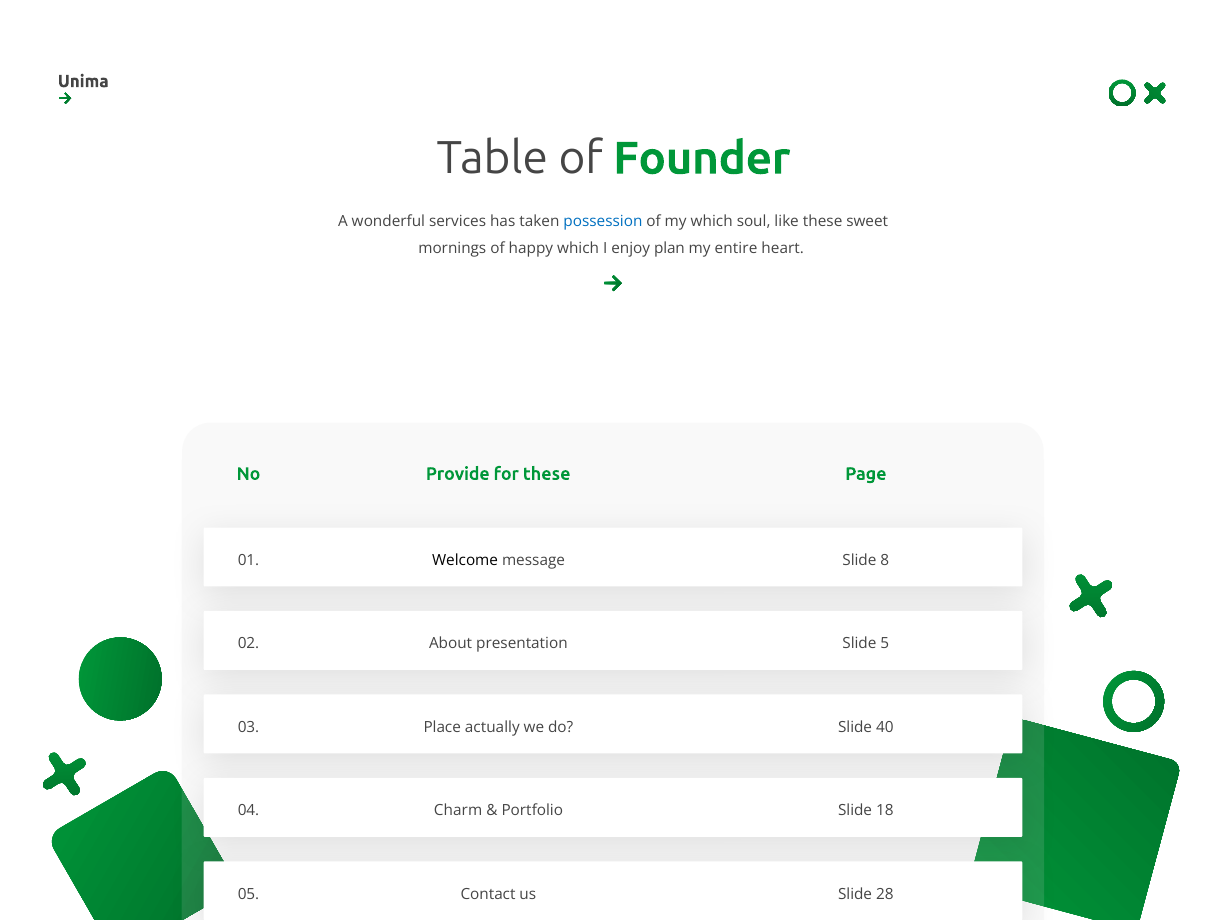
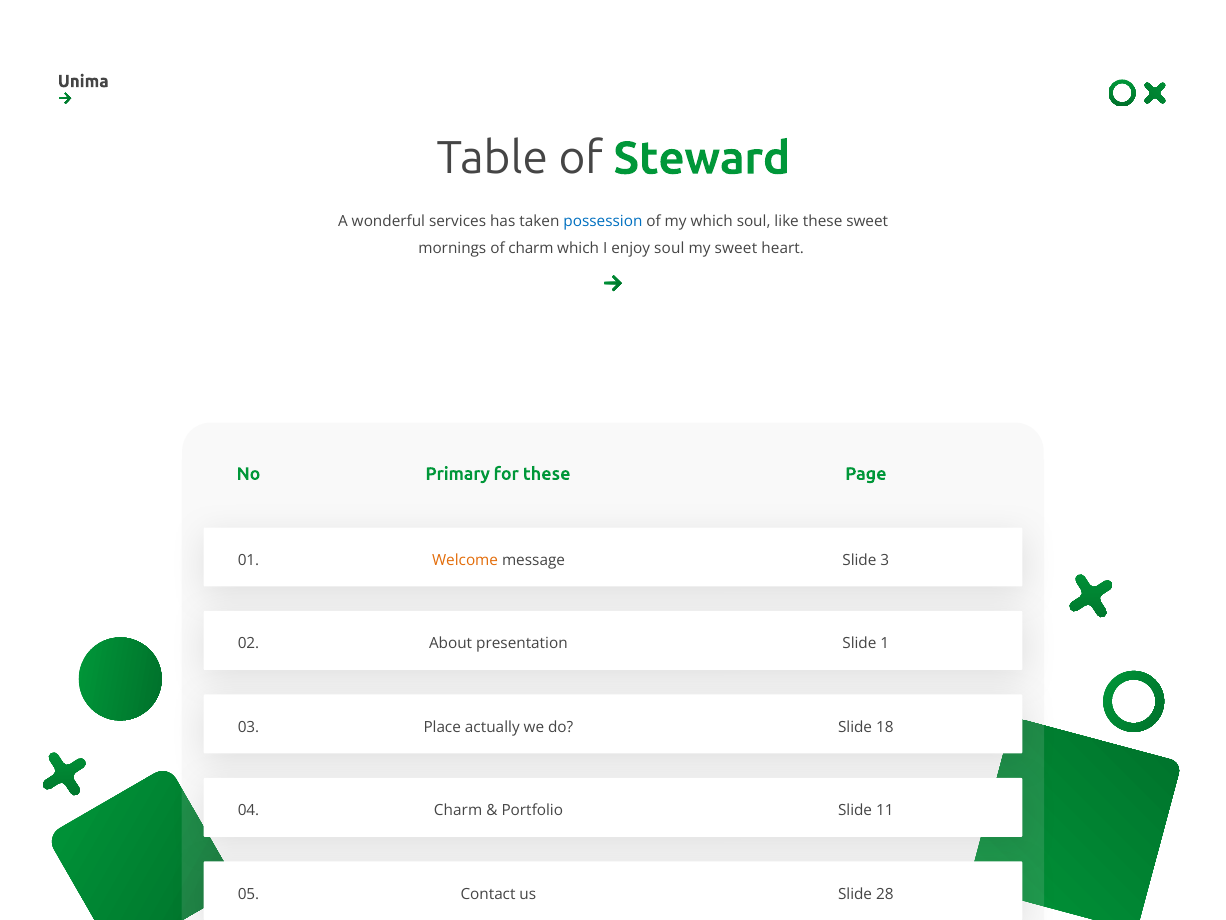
Founder: Founder -> Steward
of happy: happy -> charm
enjoy plan: plan -> soul
my entire: entire -> sweet
Provide: Provide -> Primary
Welcome colour: black -> orange
8: 8 -> 3
5: 5 -> 1
40: 40 -> 18
18: 18 -> 11
